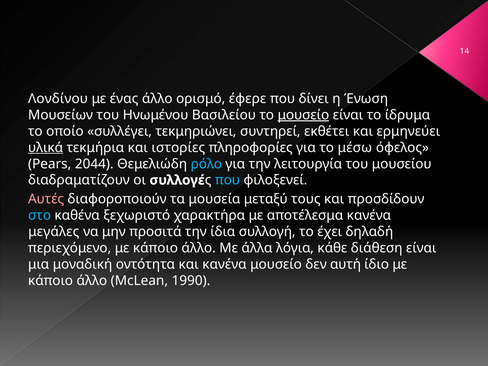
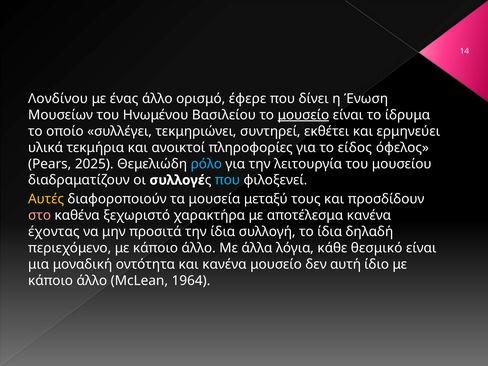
υλικά underline: present -> none
ιστορίες: ιστορίες -> ανοικτοί
μέσω: μέσω -> είδος
2044: 2044 -> 2025
Αυτές colour: pink -> yellow
στο colour: light blue -> pink
μεγάλες: μεγάλες -> έχοντας
το έχει: έχει -> ίδια
διάθεση: διάθεση -> θεσμικό
1990: 1990 -> 1964
